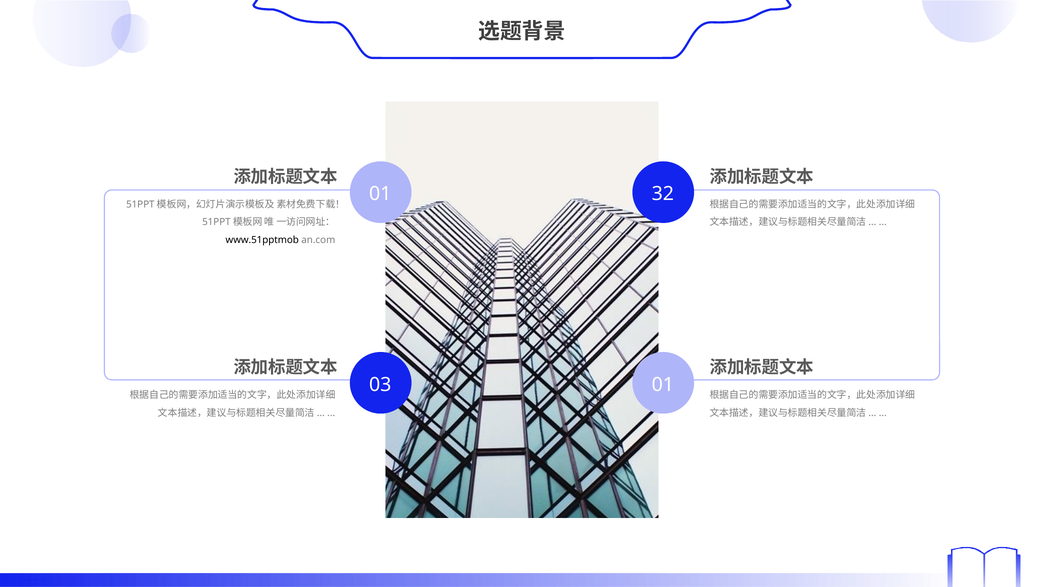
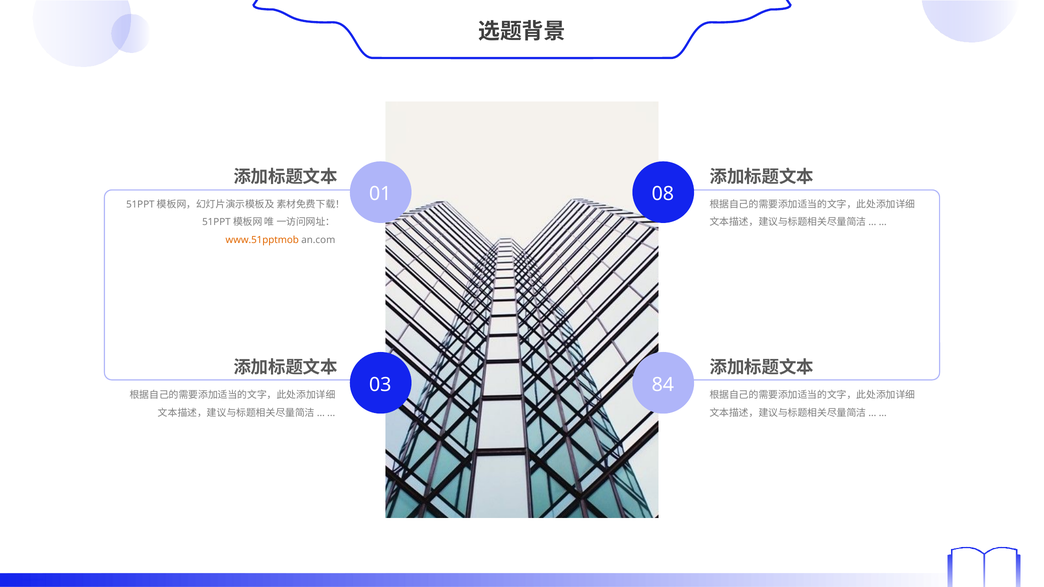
32: 32 -> 08
www.51pptmob colour: black -> orange
03 01: 01 -> 84
